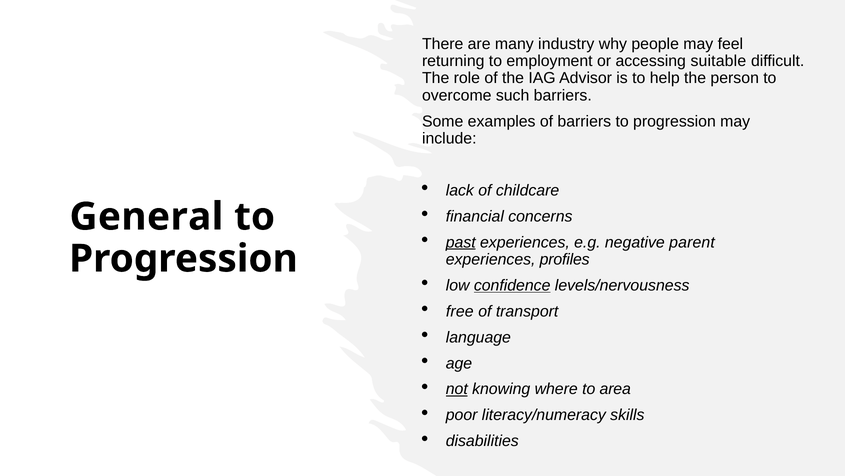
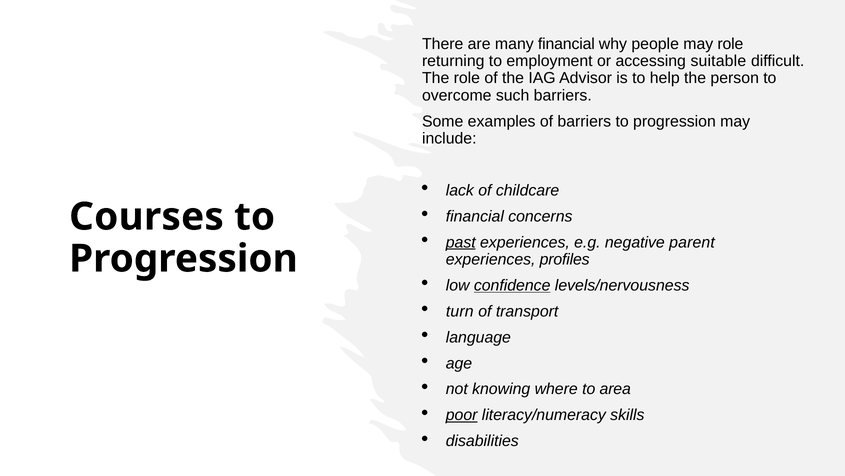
many industry: industry -> financial
may feel: feel -> role
General: General -> Courses
free: free -> turn
not underline: present -> none
poor underline: none -> present
